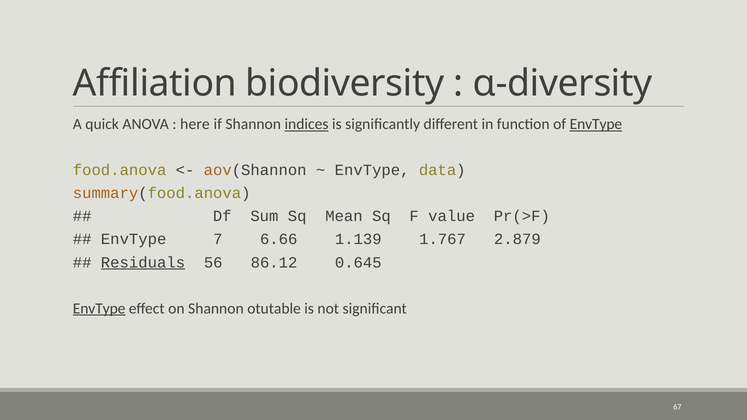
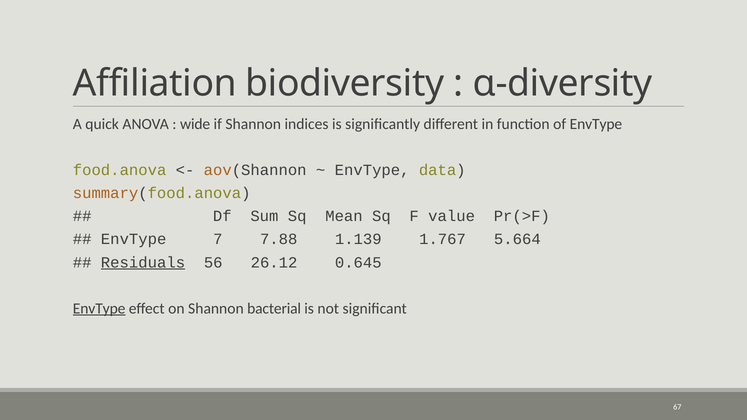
here: here -> wide
indices underline: present -> none
EnvType at (596, 124) underline: present -> none
6.66: 6.66 -> 7.88
2.879: 2.879 -> 5.664
86.12: 86.12 -> 26.12
otutable: otutable -> bacterial
